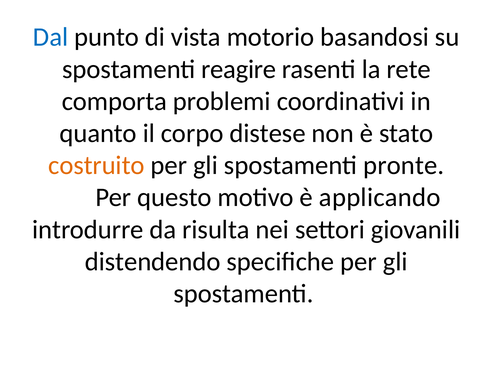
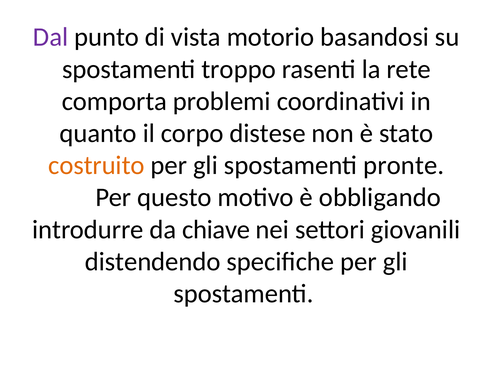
Dal colour: blue -> purple
reagire: reagire -> troppo
applicando: applicando -> obbligando
risulta: risulta -> chiave
